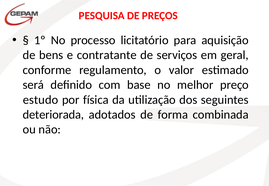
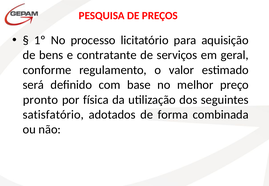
estudo: estudo -> pronto
deteriorada: deteriorada -> satisfatório
